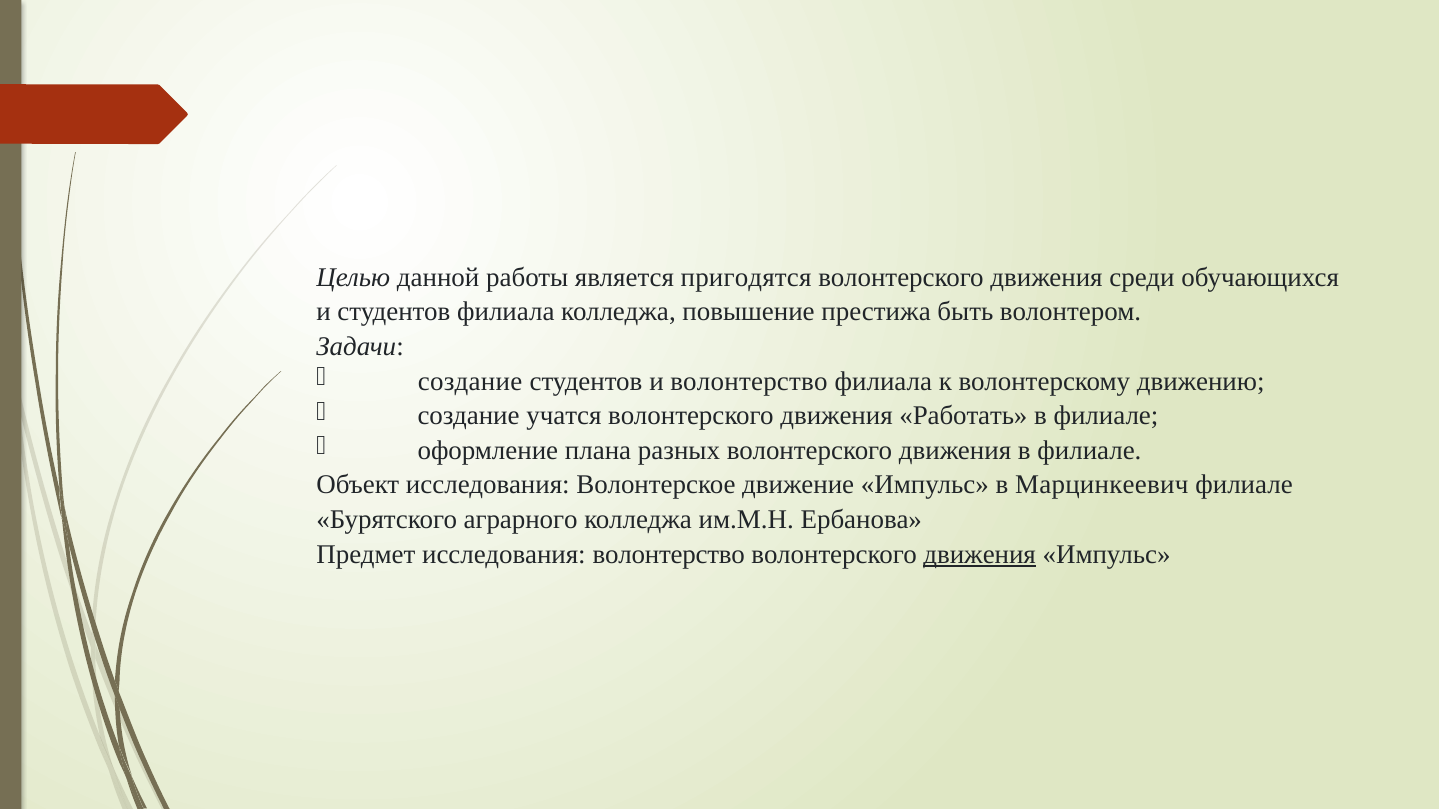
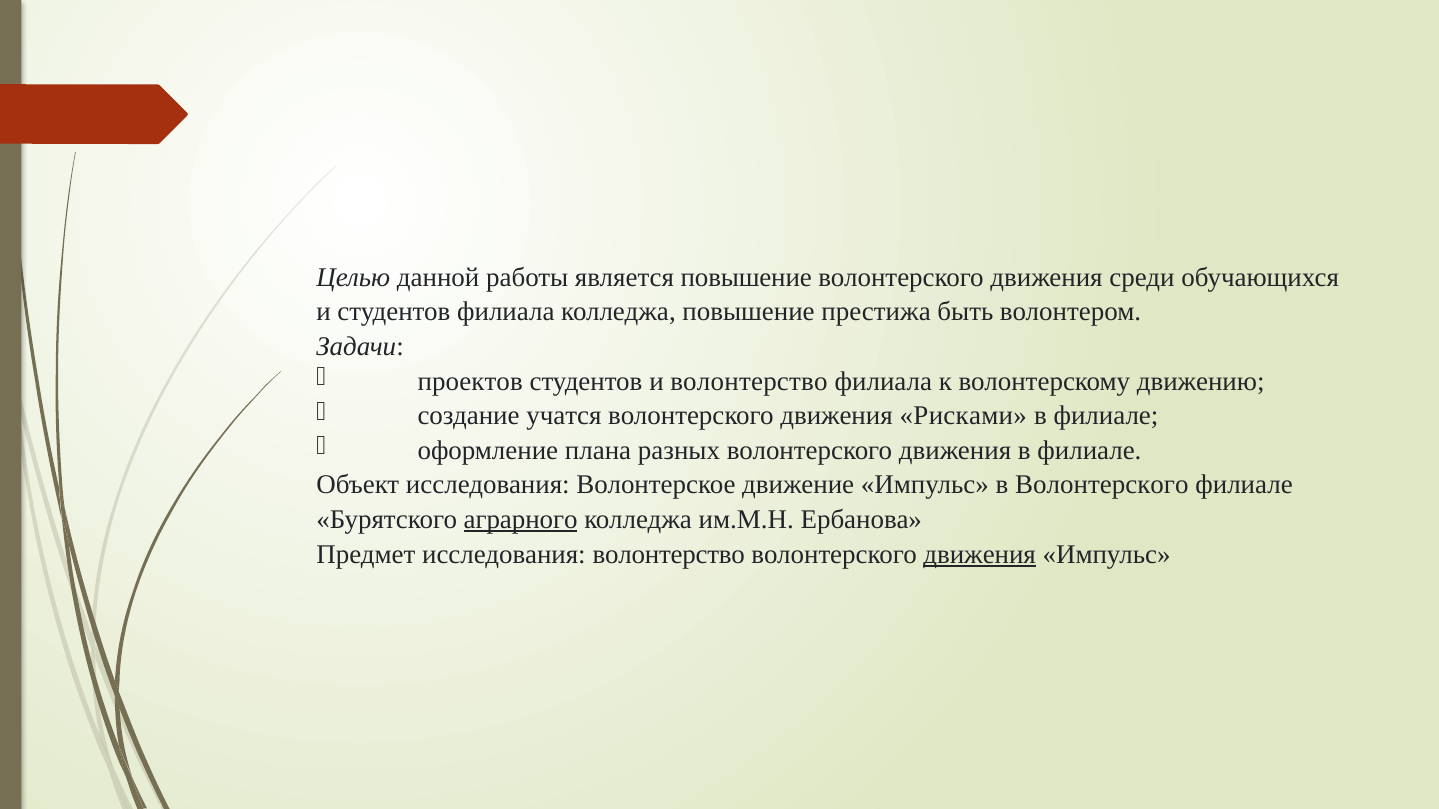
является пригодятся: пригодятся -> повышение
создание at (470, 381): создание -> проектов
Работать: Работать -> Рисками
в Марцинкеевич: Марцинкеевич -> Волонтерского
аграрного underline: none -> present
